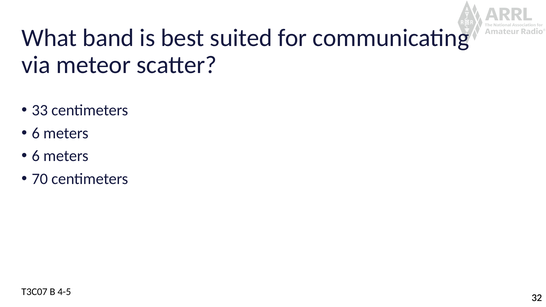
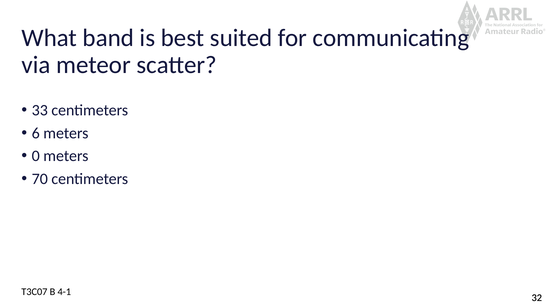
6 at (36, 156): 6 -> 0
4-5: 4-5 -> 4-1
